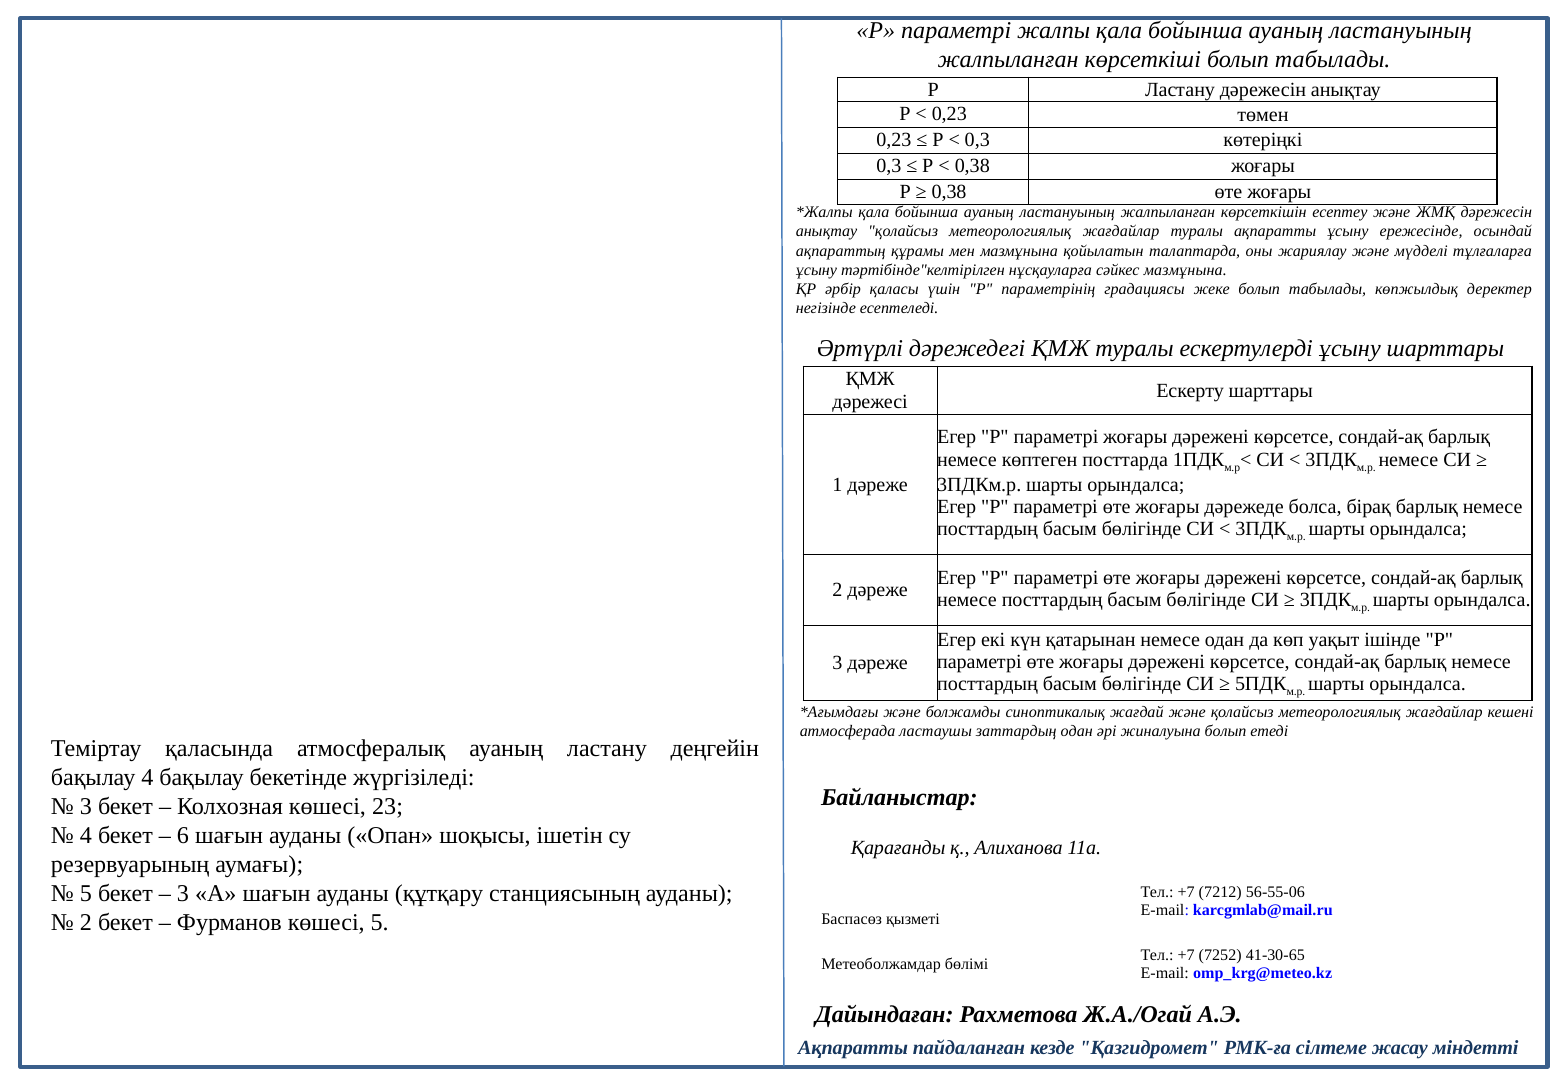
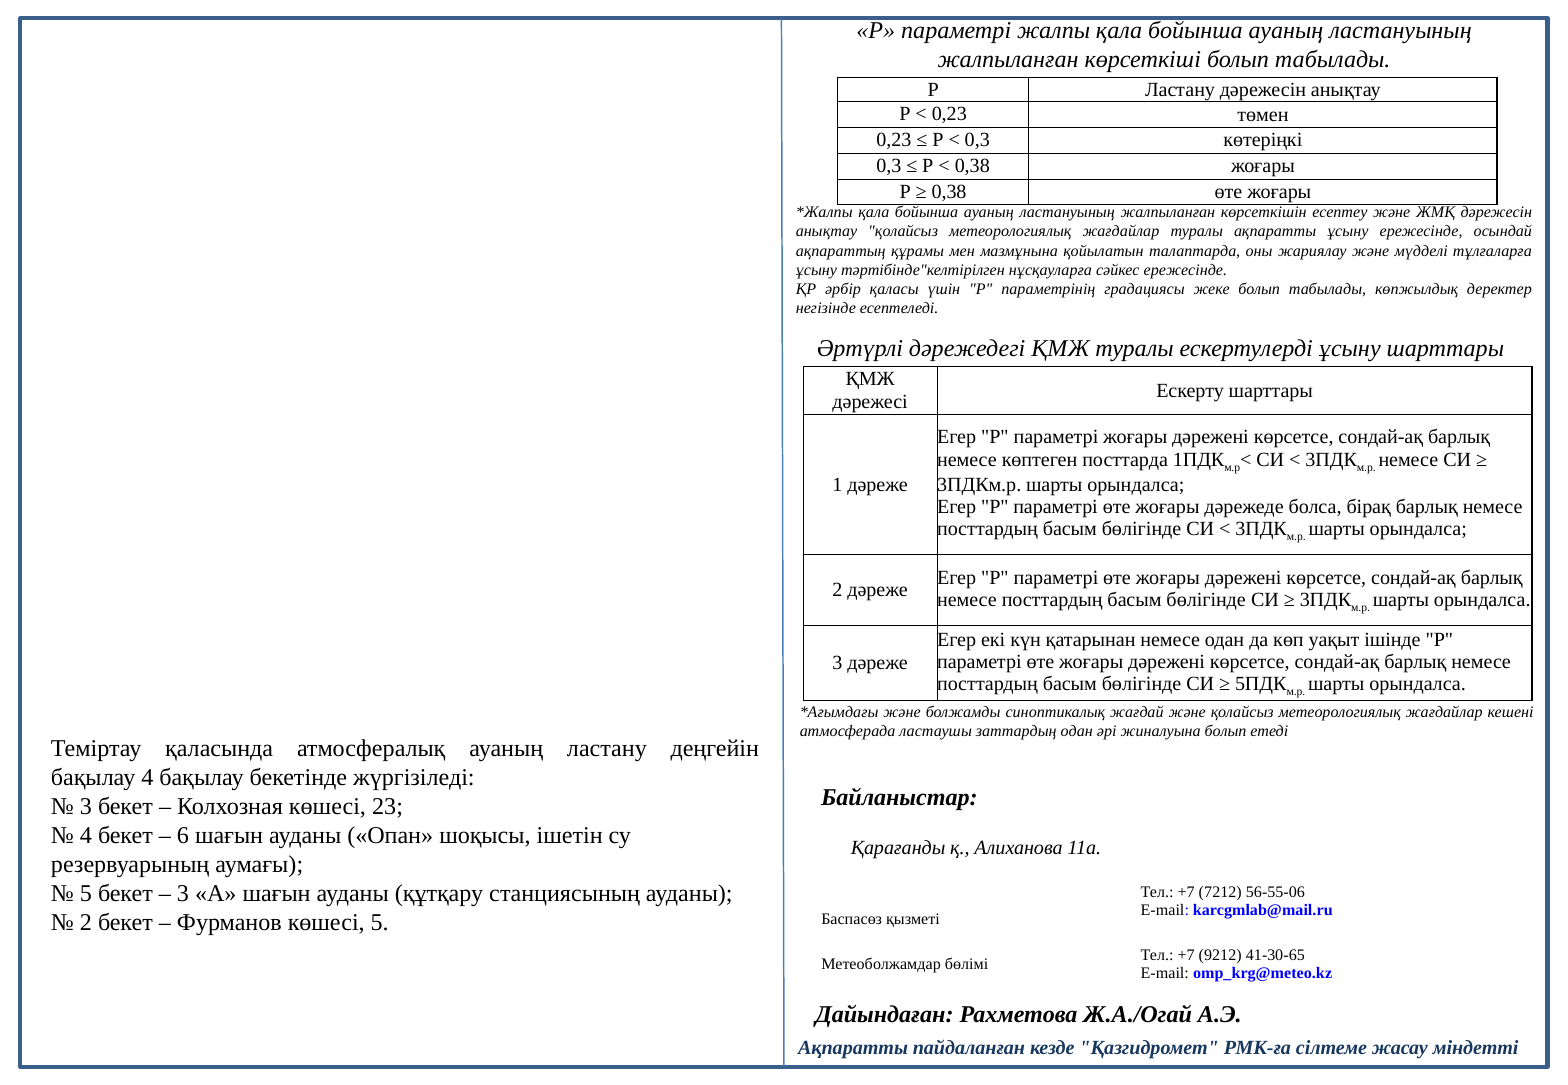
сәйкес мазмұнына: мазмұнына -> ережесінде
7252: 7252 -> 9212
